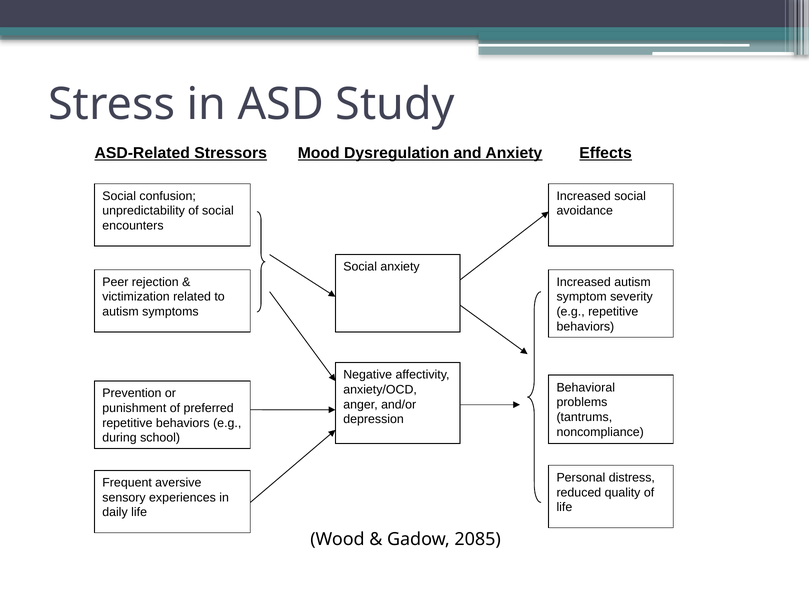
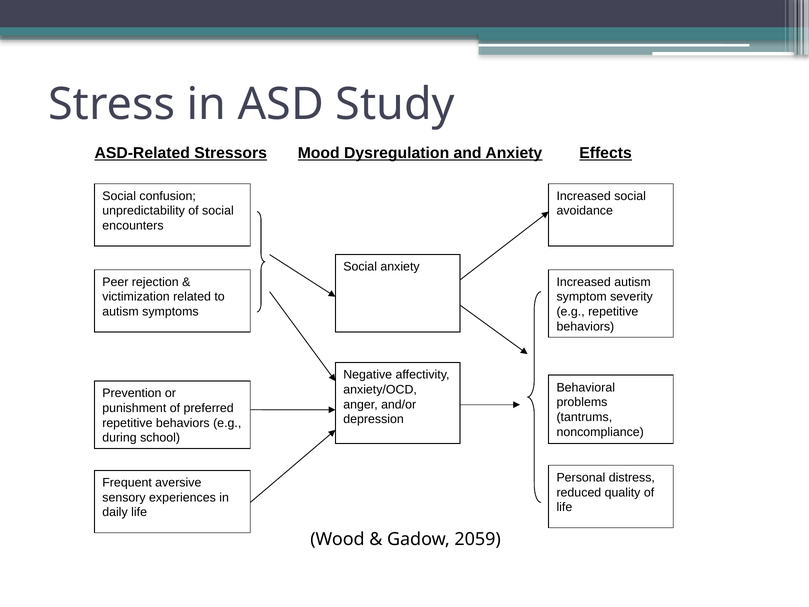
2085: 2085 -> 2059
